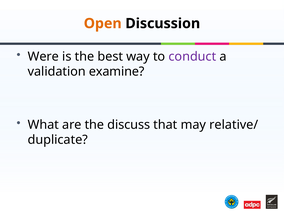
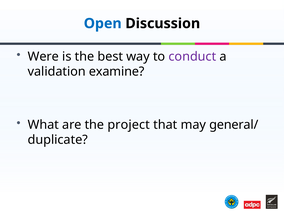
Open colour: orange -> blue
discuss: discuss -> project
relative/: relative/ -> general/
